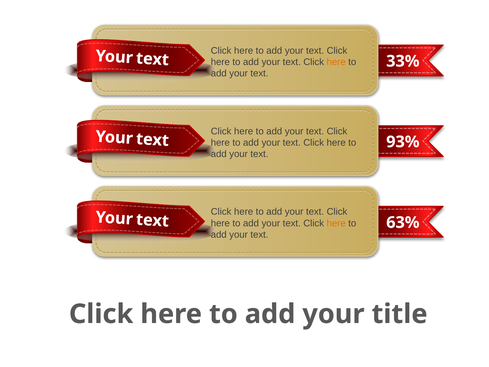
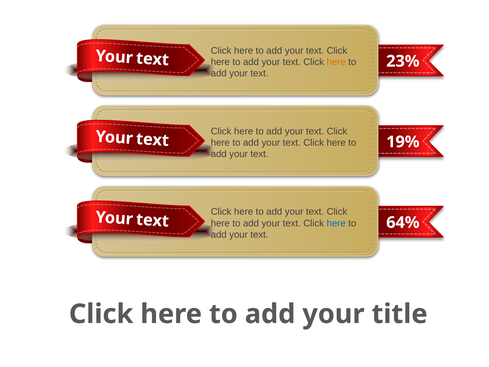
33%: 33% -> 23%
93%: 93% -> 19%
here at (336, 223) colour: orange -> blue
63%: 63% -> 64%
